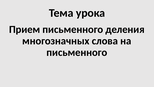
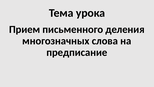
письменного at (77, 52): письменного -> предписание
